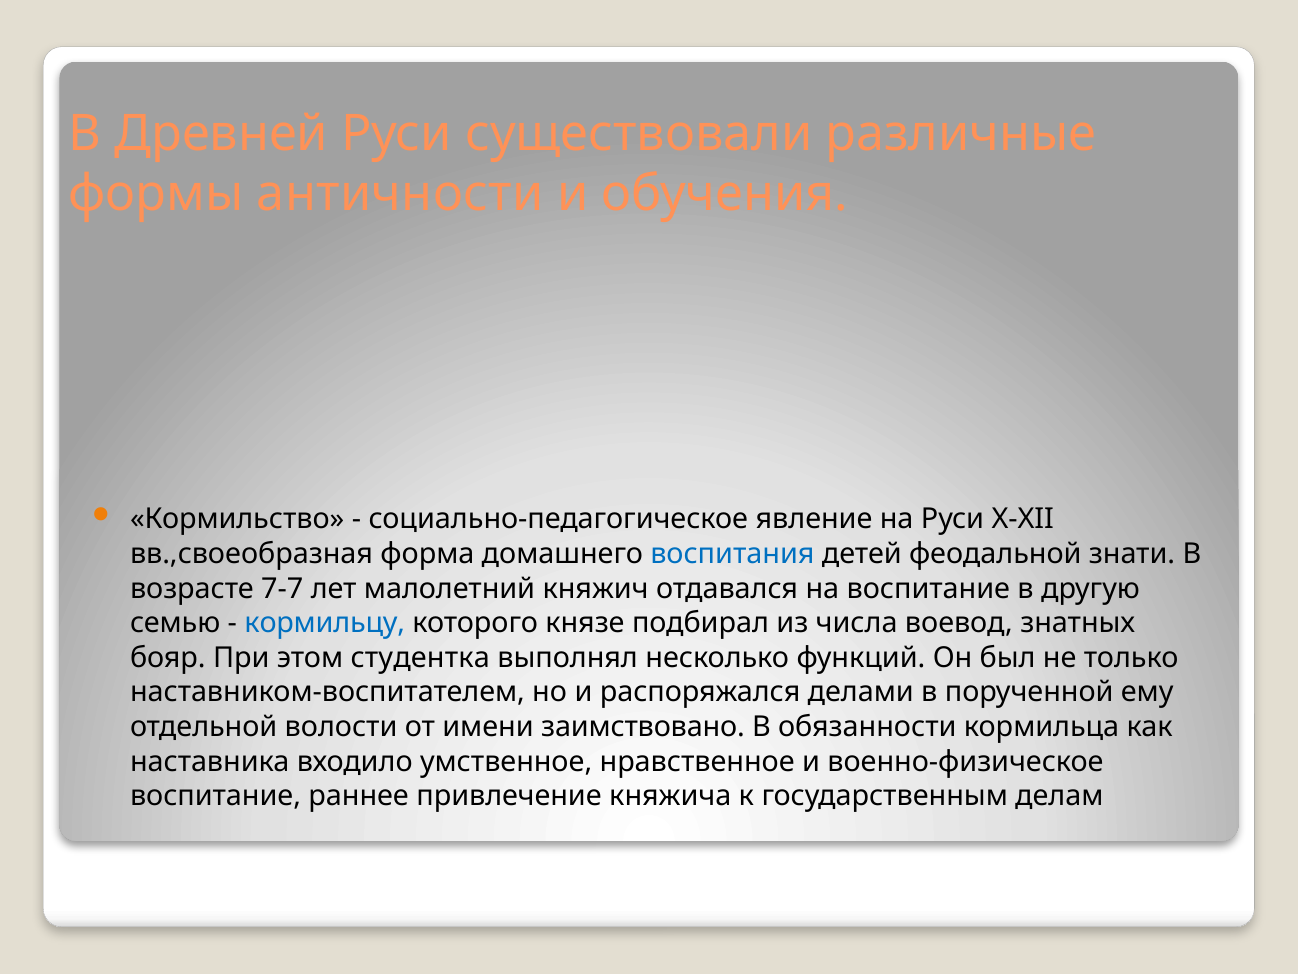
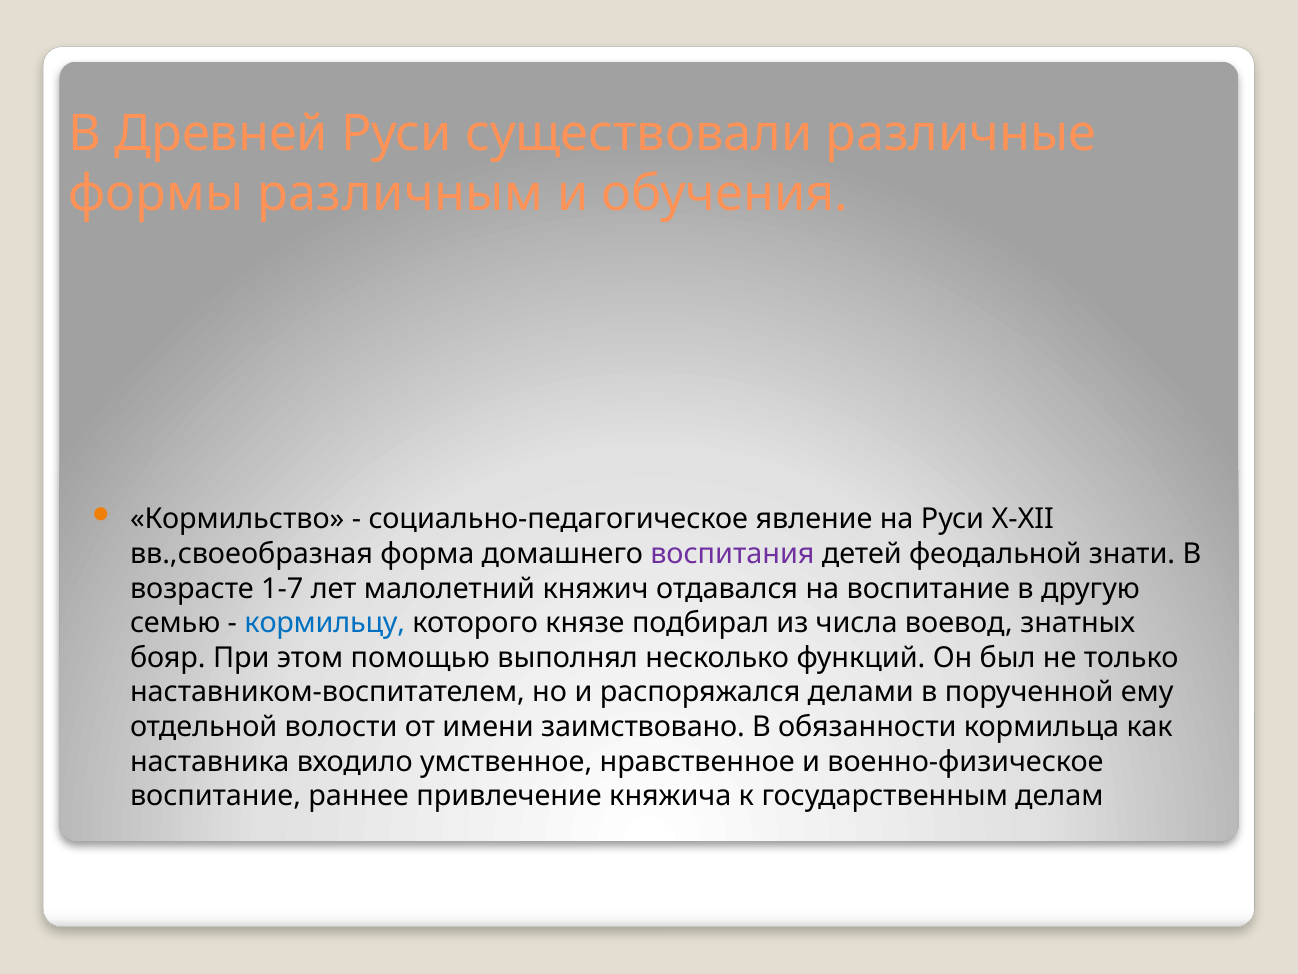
античности: античности -> различным
воспитания colour: blue -> purple
7-7: 7-7 -> 1-7
студентка: студентка -> помощью
